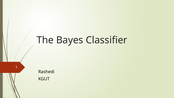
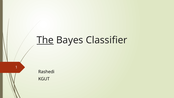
The underline: none -> present
